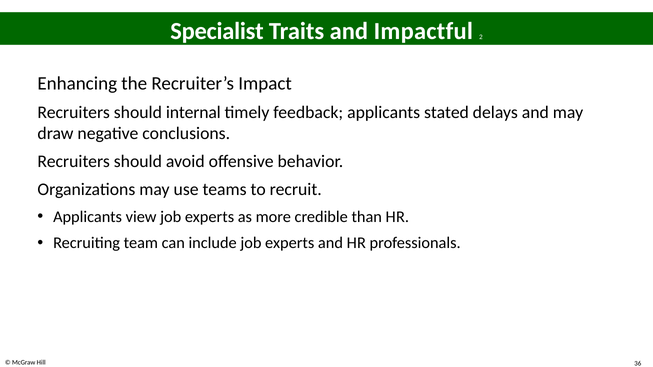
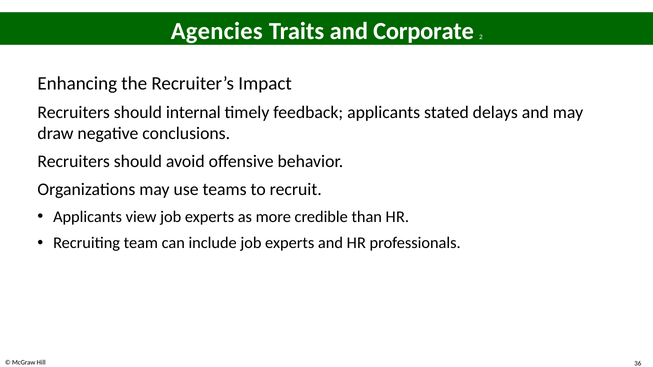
Specialist: Specialist -> Agencies
Impactful: Impactful -> Corporate
